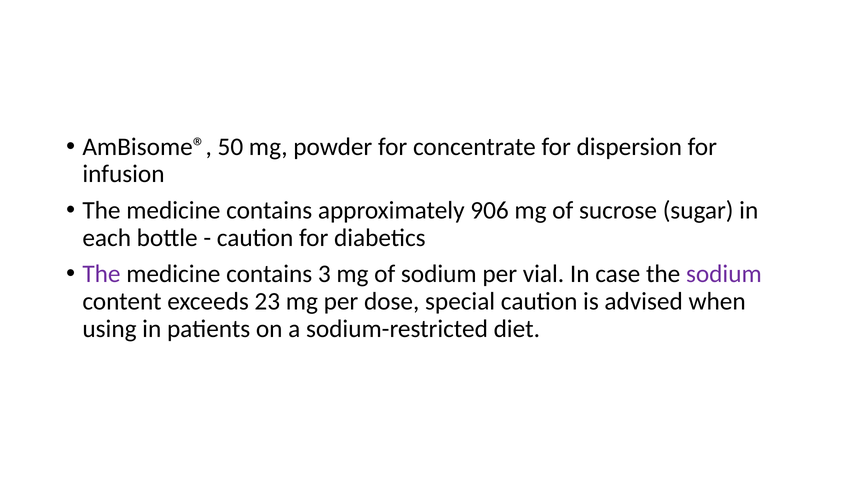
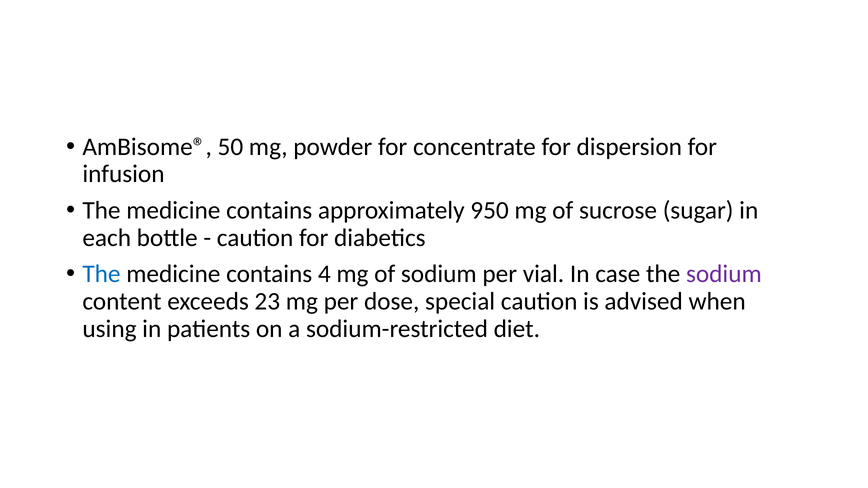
906: 906 -> 950
The at (102, 274) colour: purple -> blue
3: 3 -> 4
